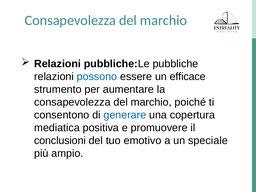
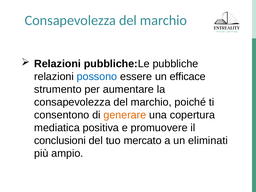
generare colour: blue -> orange
emotivo: emotivo -> mercato
speciale: speciale -> eliminati
